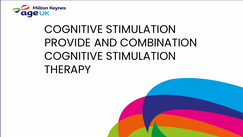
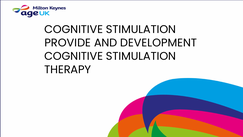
COMBINATION: COMBINATION -> DEVELOPMENT
